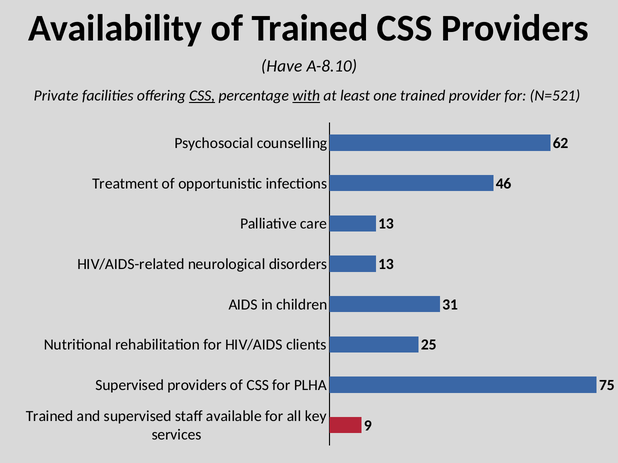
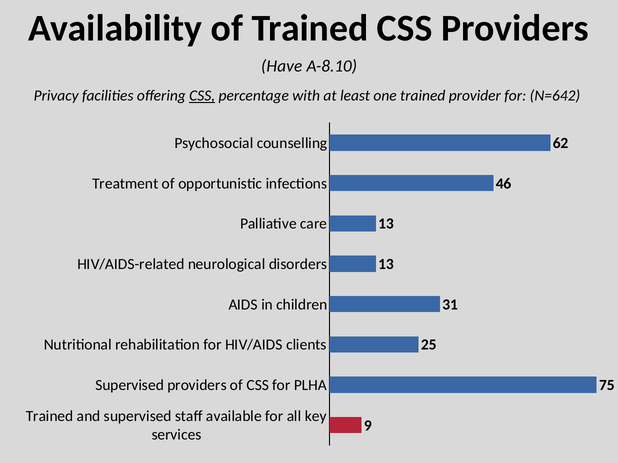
Private: Private -> Privacy
with underline: present -> none
N=521: N=521 -> N=642
